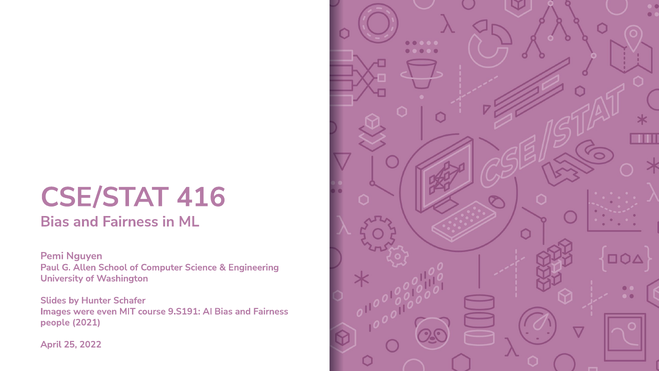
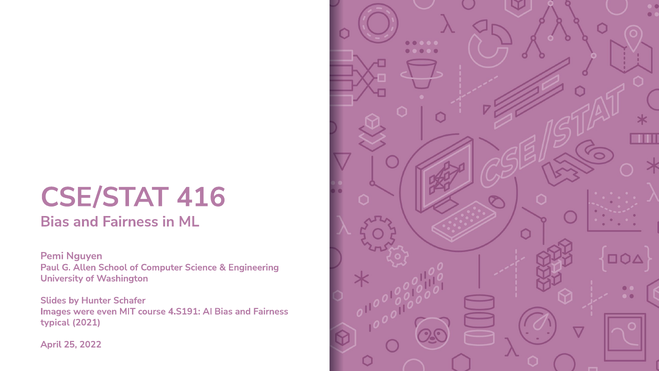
9.S191: 9.S191 -> 4.S191
people: people -> typical
